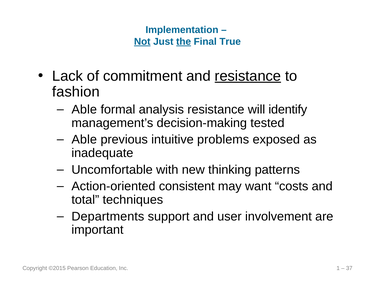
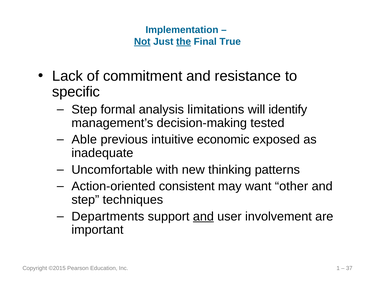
resistance at (248, 76) underline: present -> none
fashion: fashion -> specific
Able at (84, 110): Able -> Step
analysis resistance: resistance -> limitations
problems: problems -> economic
costs: costs -> other
total at (85, 200): total -> step
and at (203, 217) underline: none -> present
